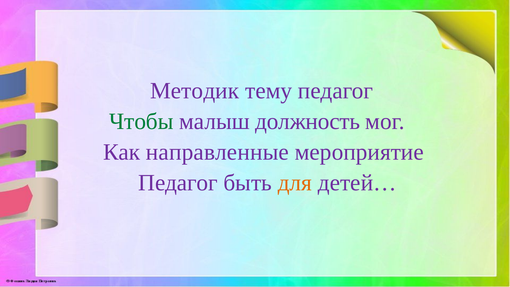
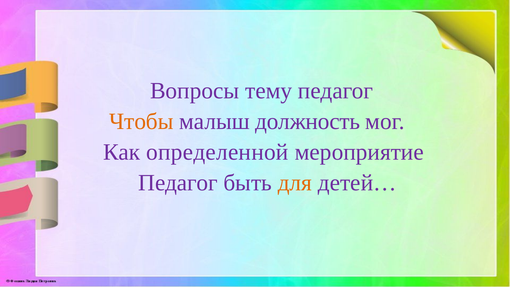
Методик: Методик -> Вопросы
Чтобы colour: green -> orange
направленные: направленные -> определенной
